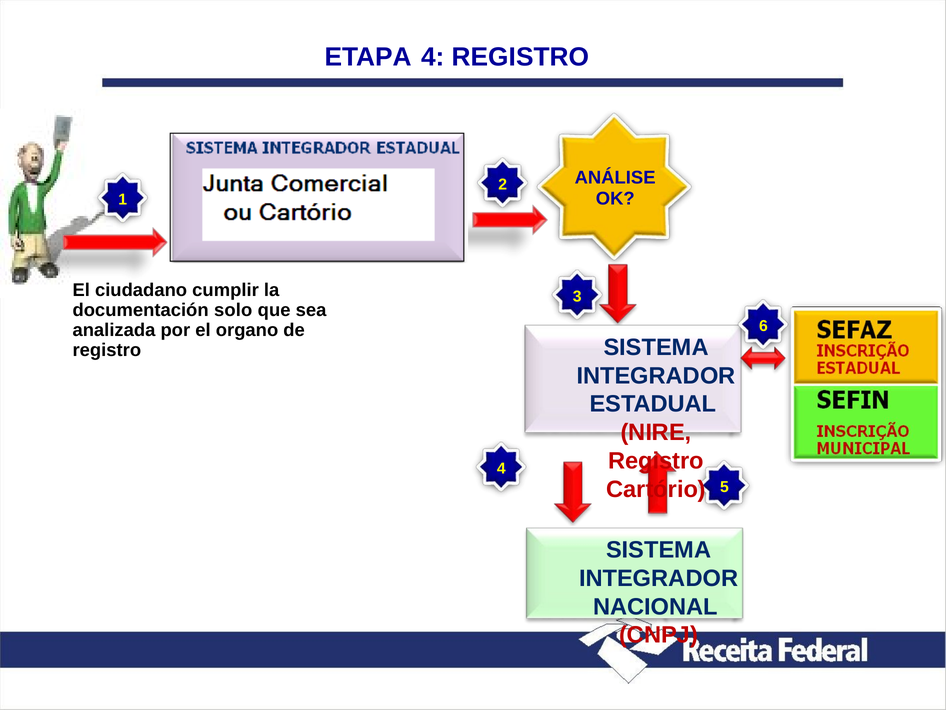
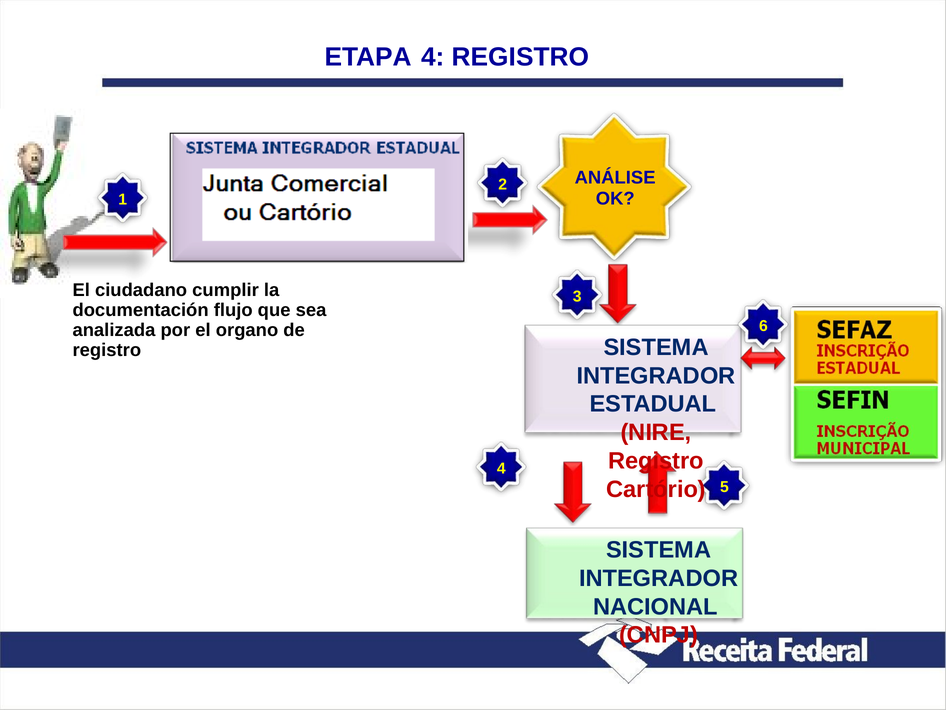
solo: solo -> flujo
